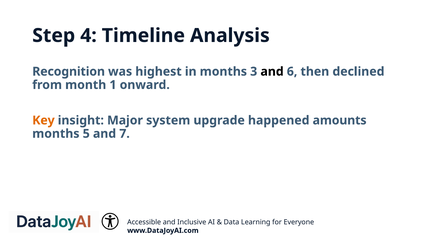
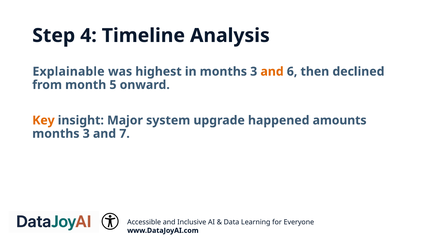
Recognition: Recognition -> Explainable
and at (272, 72) colour: black -> orange
1: 1 -> 5
5 at (86, 134): 5 -> 3
